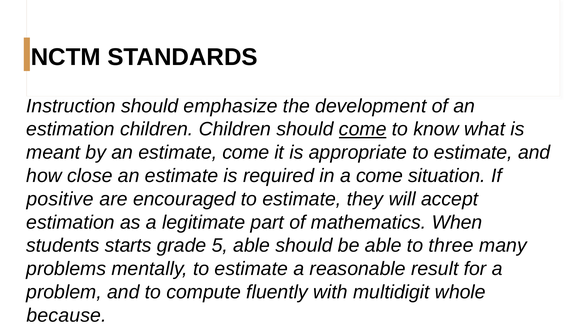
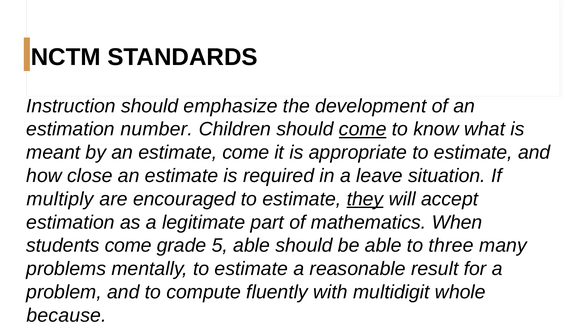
estimation children: children -> number
a come: come -> leave
positive: positive -> multiply
they underline: none -> present
students starts: starts -> come
